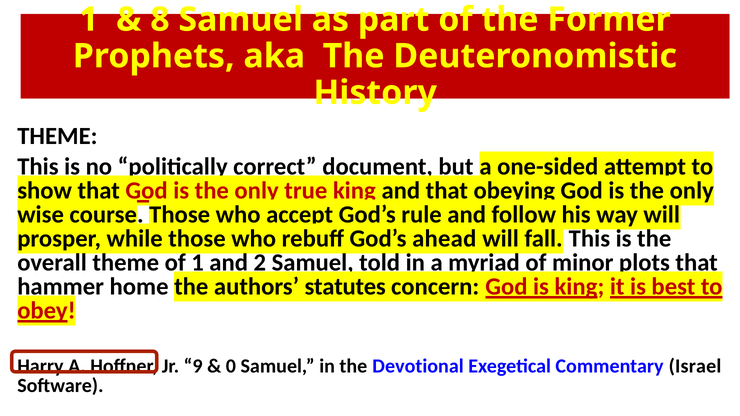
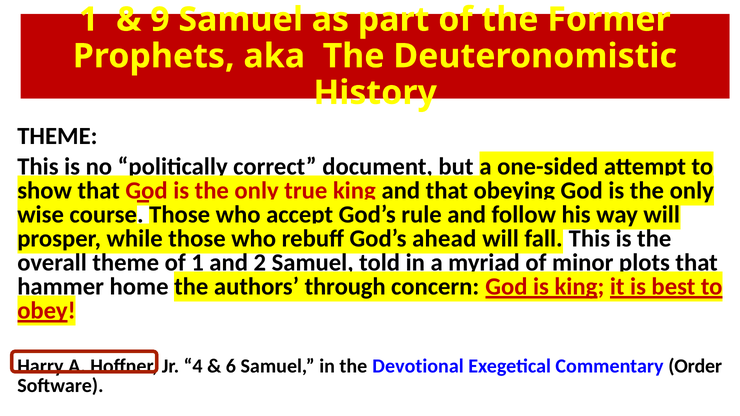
8: 8 -> 9
statutes: statutes -> through
9: 9 -> 4
0: 0 -> 6
Israel: Israel -> Order
